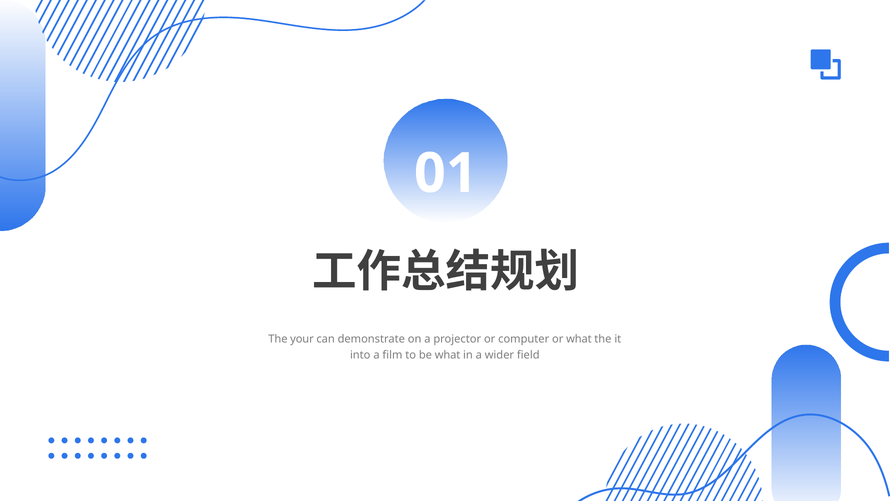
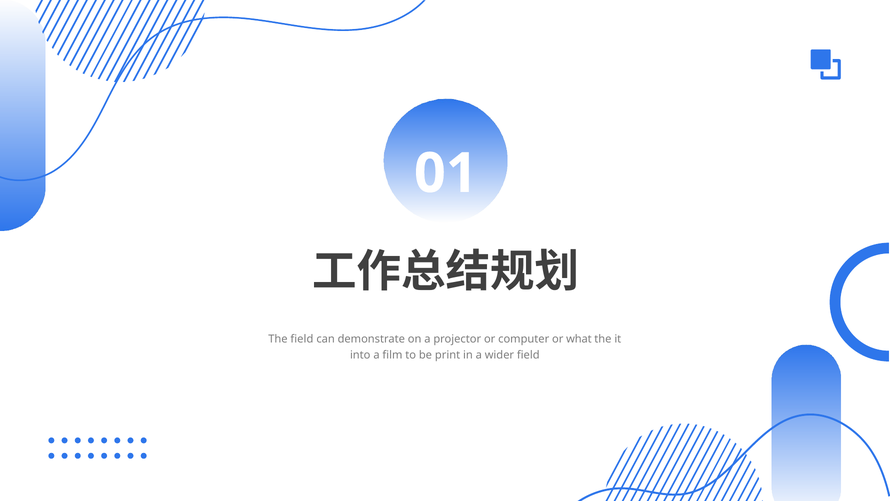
The your: your -> field
be what: what -> print
